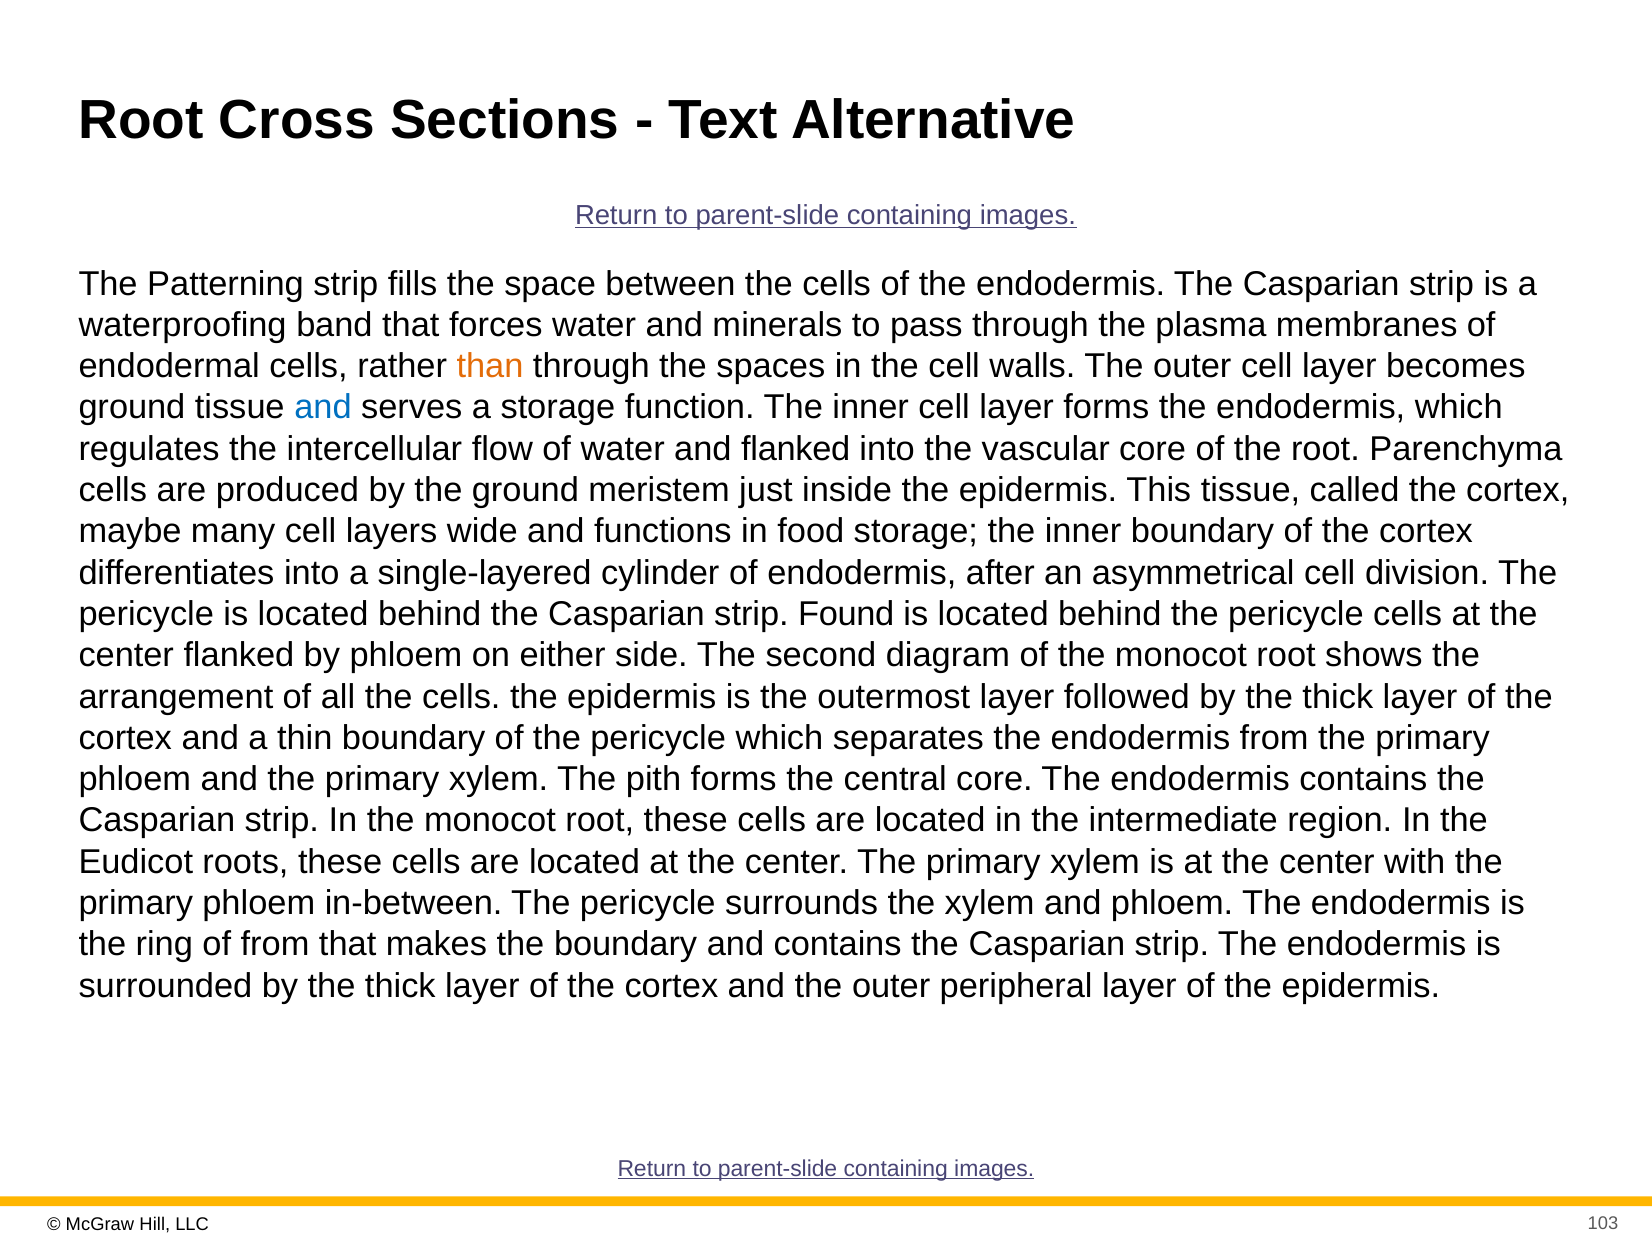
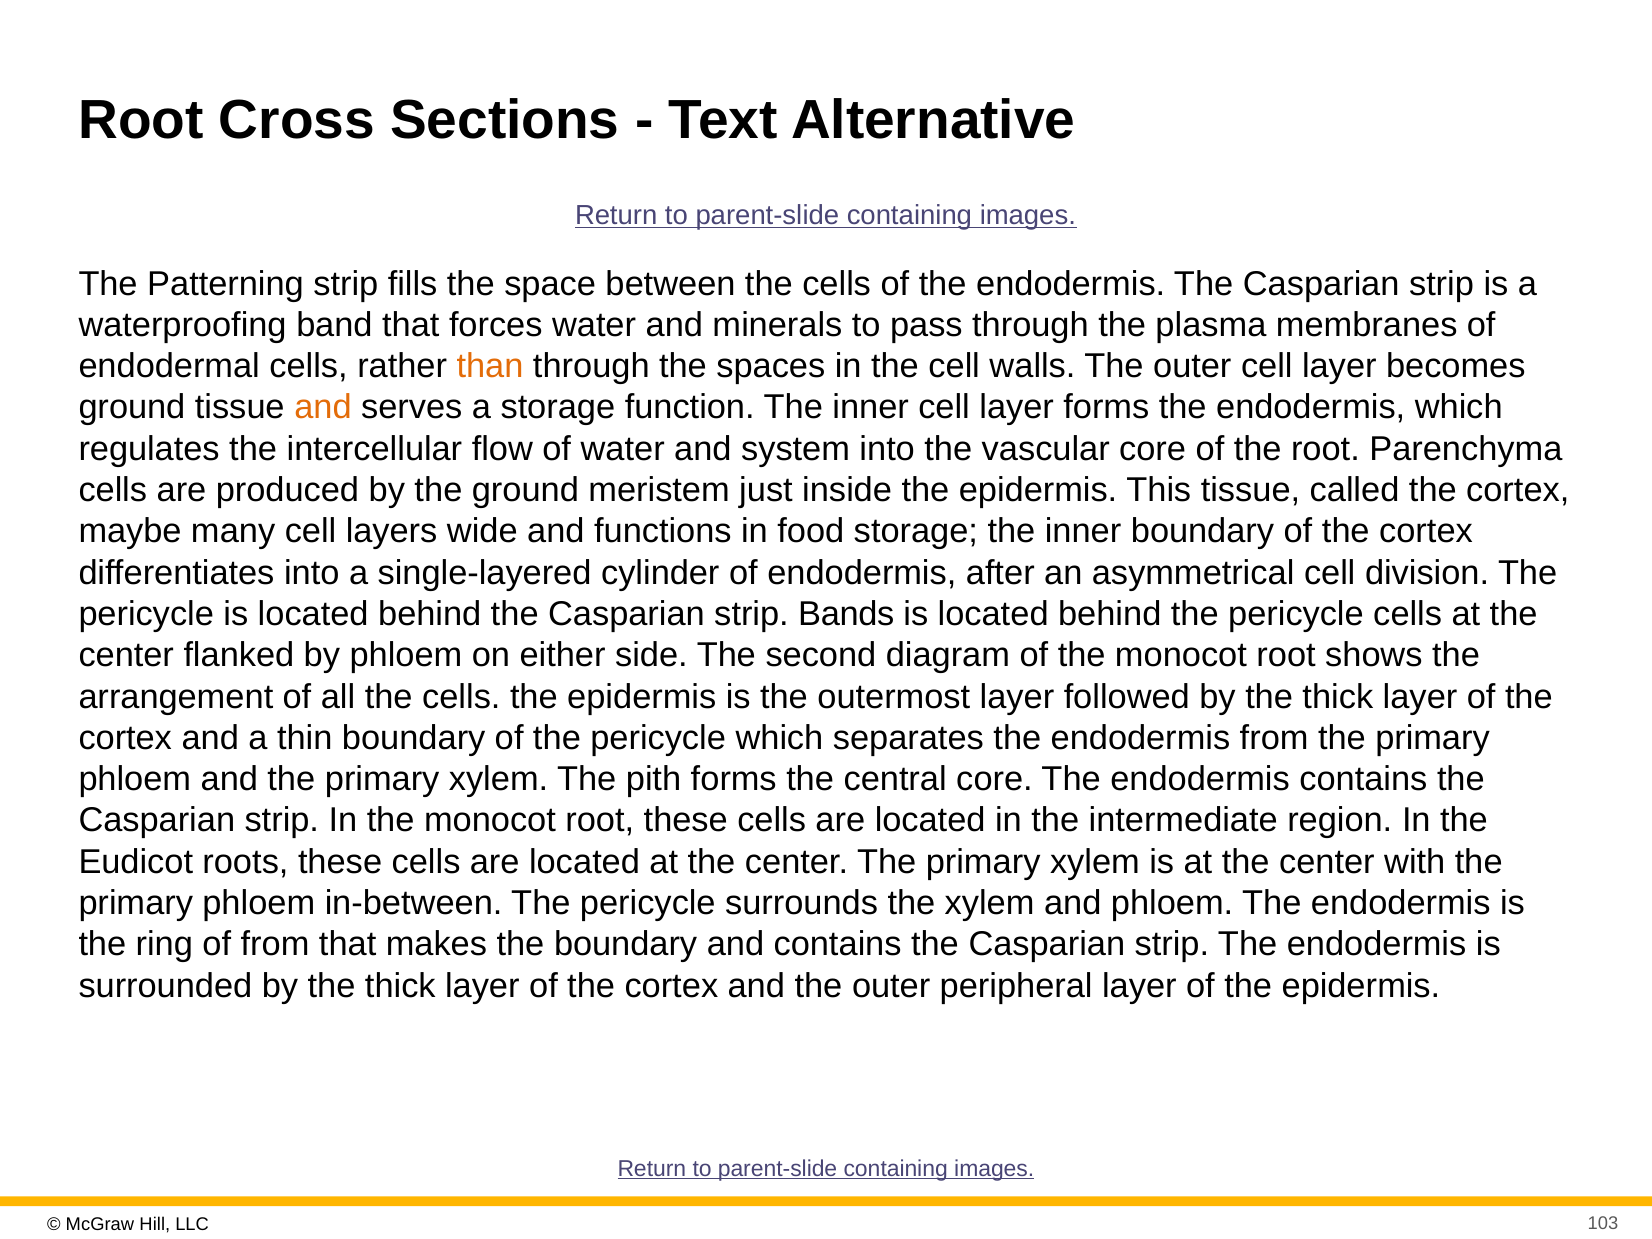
and at (323, 408) colour: blue -> orange
and flanked: flanked -> system
Found: Found -> Bands
